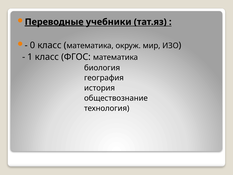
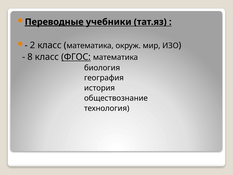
0: 0 -> 2
1: 1 -> 8
ФГОС underline: none -> present
